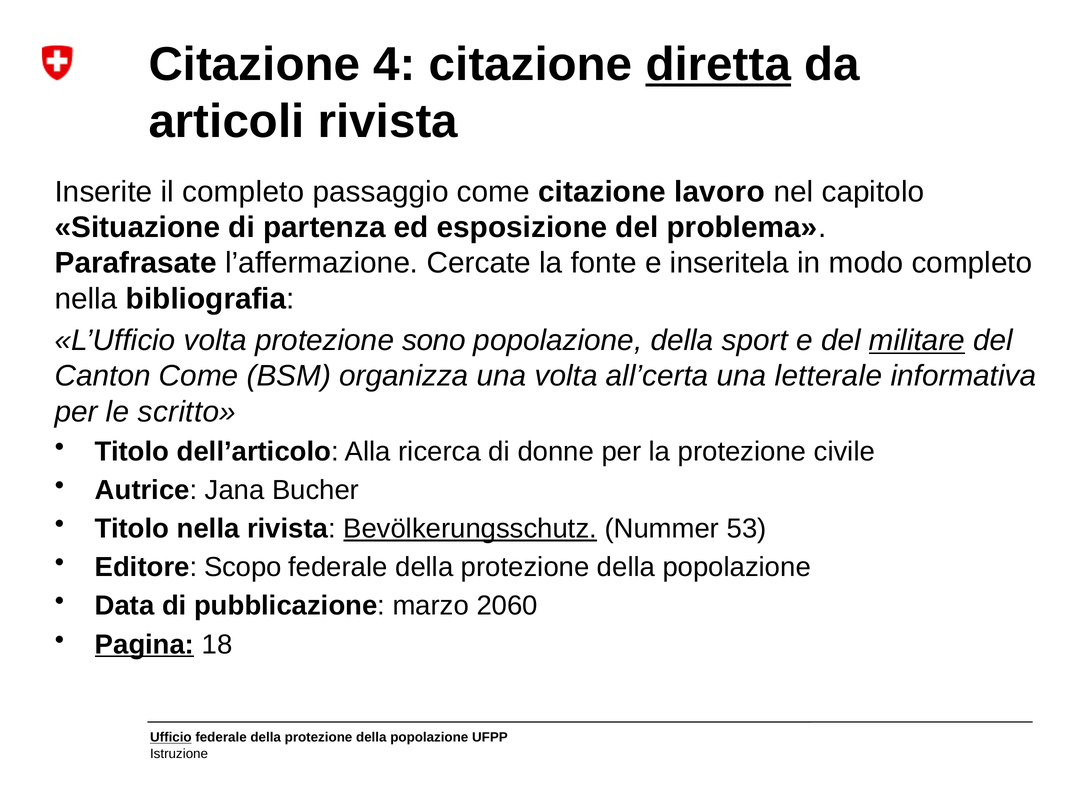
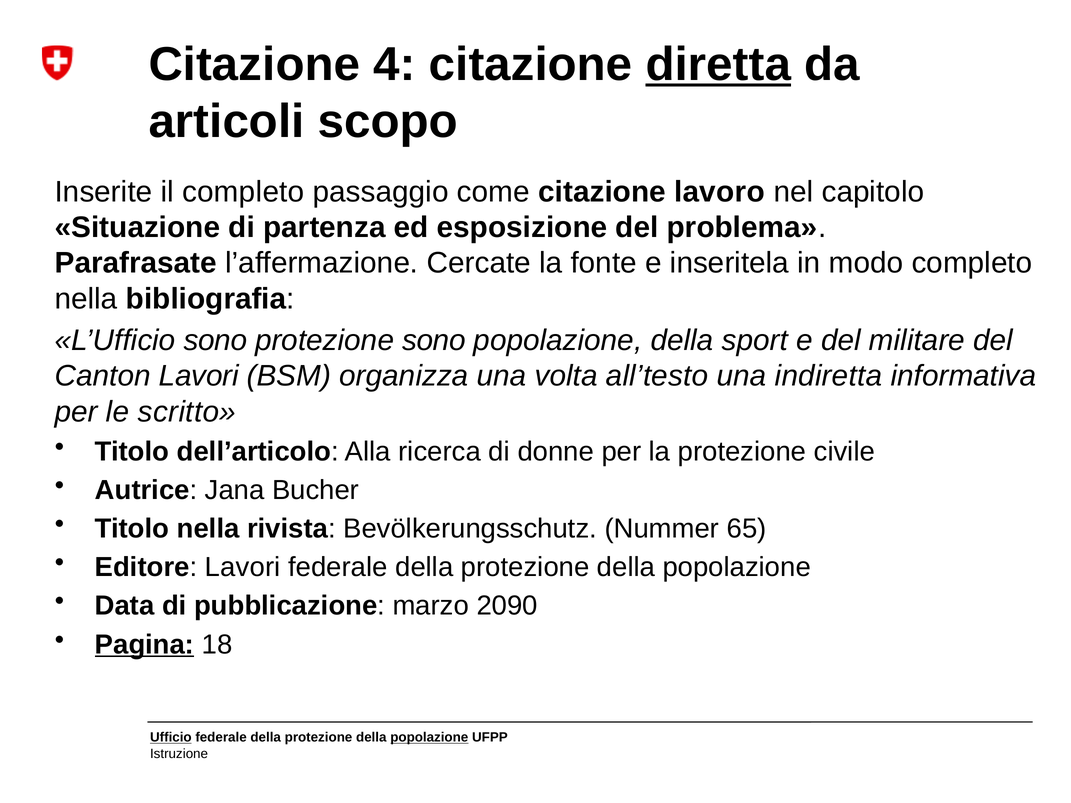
articoli rivista: rivista -> scopo
L’Ufficio volta: volta -> sono
militare underline: present -> none
Canton Come: Come -> Lavori
all’certa: all’certa -> all’testo
letterale: letterale -> indiretta
Bevölkerungsschutz underline: present -> none
53: 53 -> 65
Editore Scopo: Scopo -> Lavori
2060: 2060 -> 2090
popolazione at (429, 738) underline: none -> present
